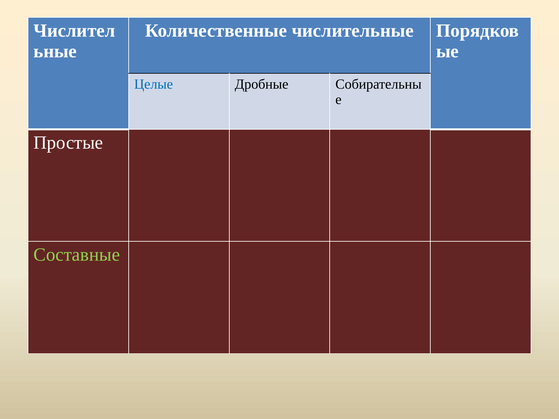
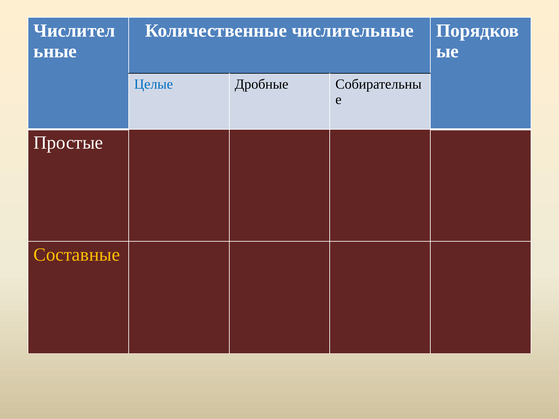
Составные colour: light green -> yellow
